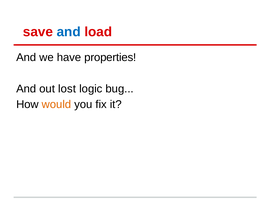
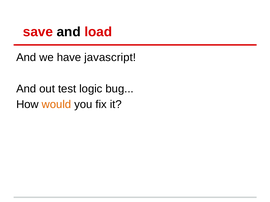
and at (69, 32) colour: blue -> black
properties: properties -> javascript
lost: lost -> test
